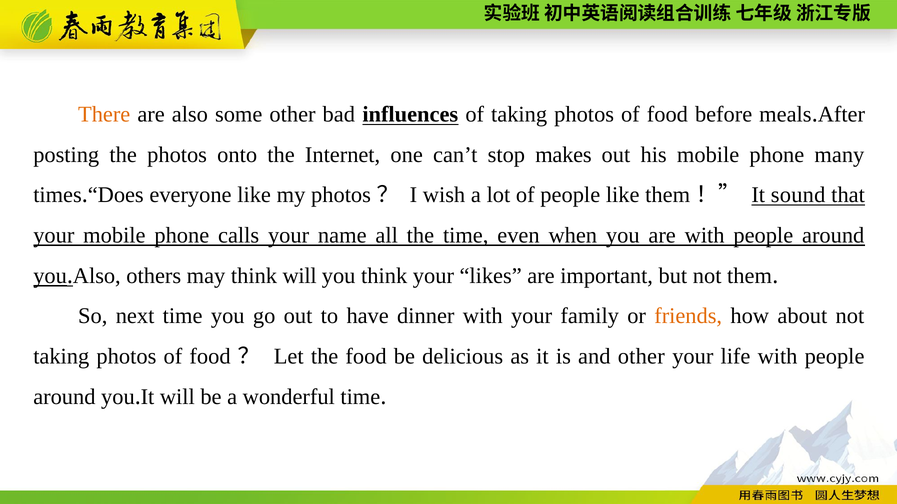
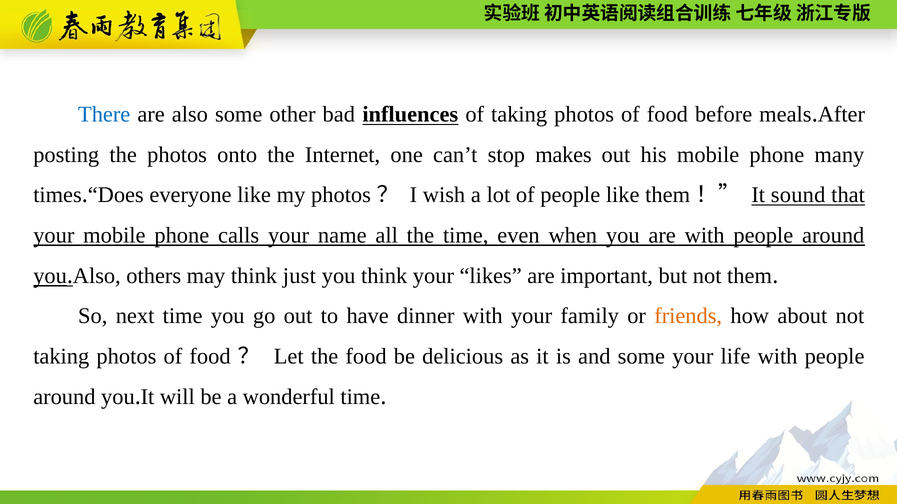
There colour: orange -> blue
think will: will -> just
and other: other -> some
